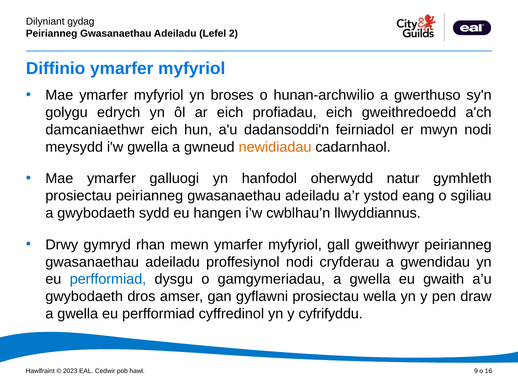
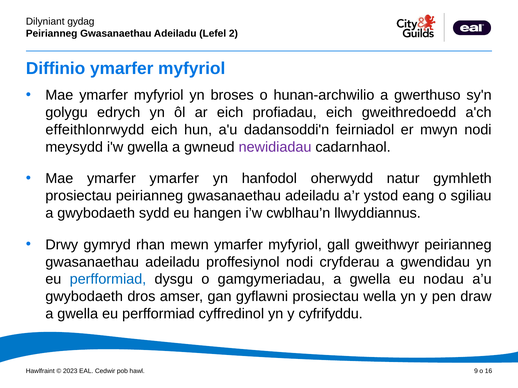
damcaniaethwr: damcaniaethwr -> effeithlonrwydd
newidiadau colour: orange -> purple
ymarfer galluogi: galluogi -> ymarfer
gwaith: gwaith -> nodau
